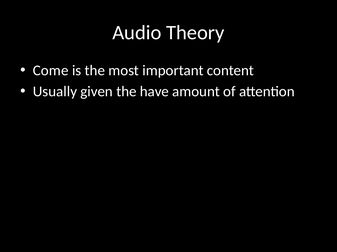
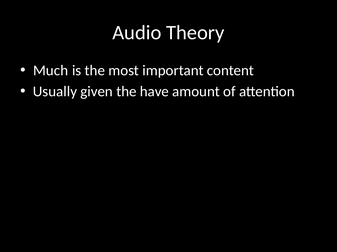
Come: Come -> Much
